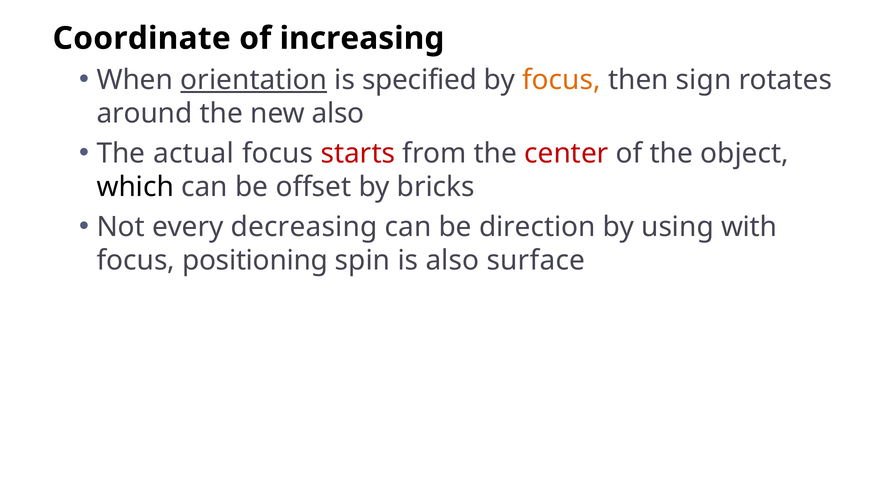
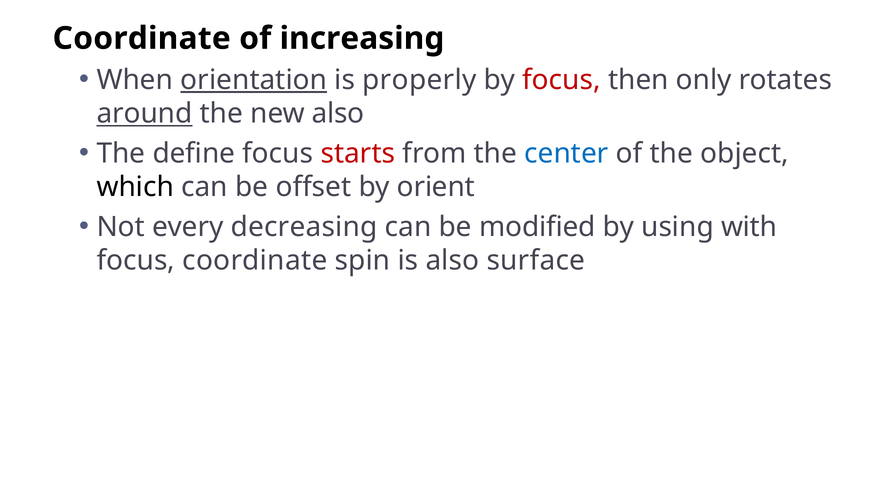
specified: specified -> properly
focus at (562, 80) colour: orange -> red
sign: sign -> only
around underline: none -> present
actual: actual -> define
center colour: red -> blue
bricks: bricks -> orient
direction: direction -> modified
focus positioning: positioning -> coordinate
